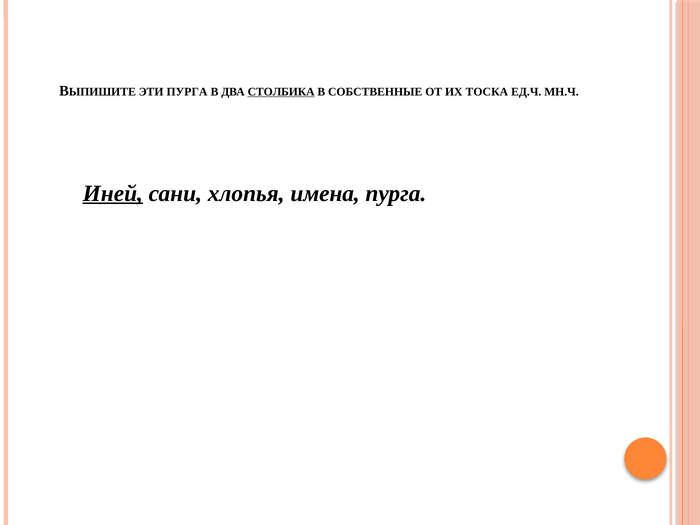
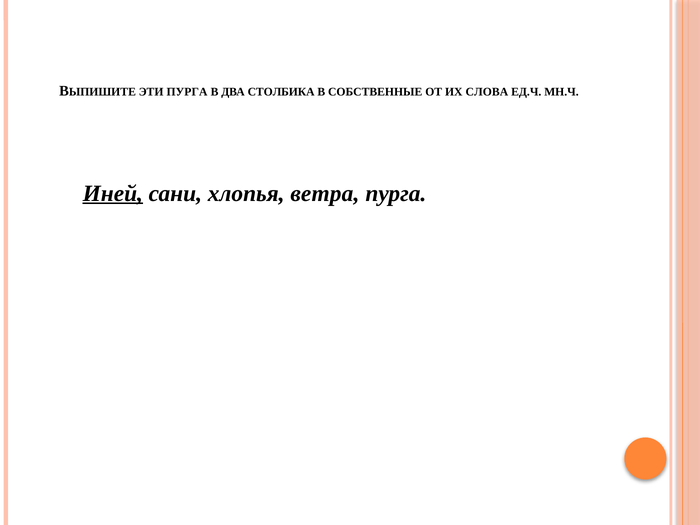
СТОЛБИКА underline: present -> none
ТОСКА: ТОСКА -> СЛОВА
имена: имена -> ветра
